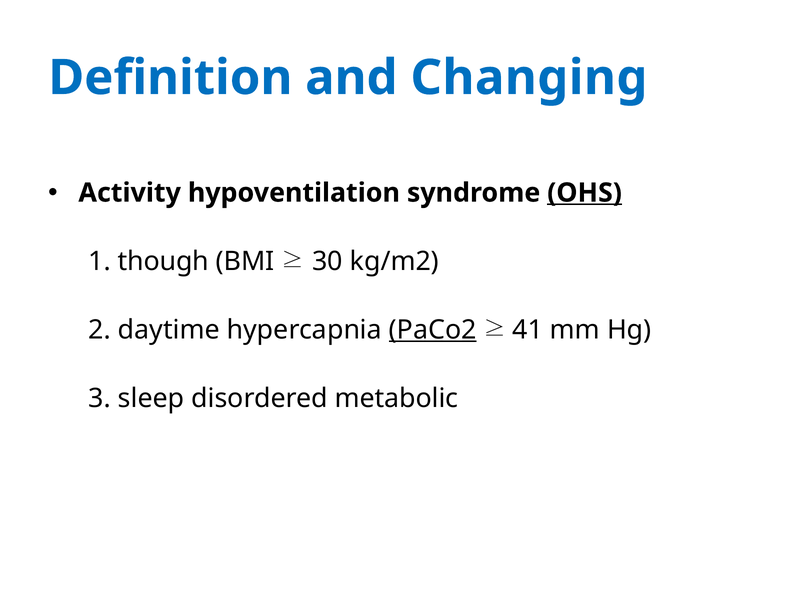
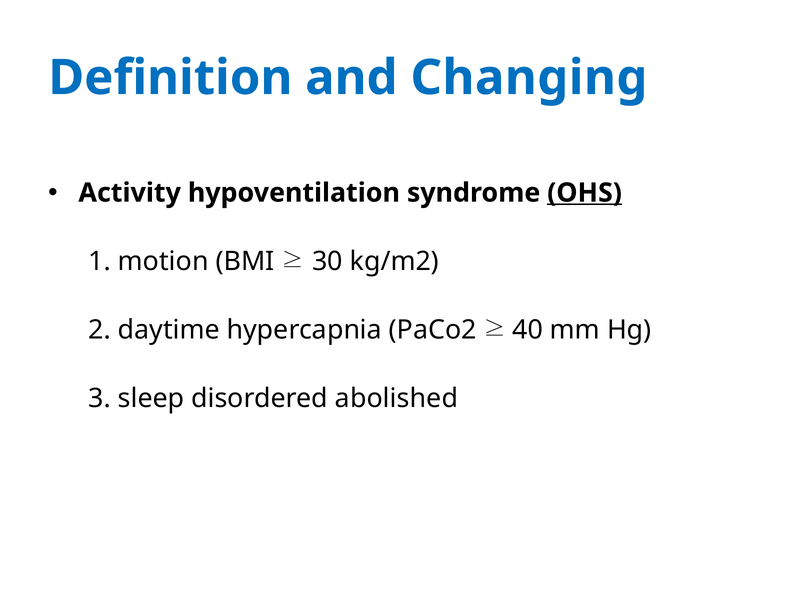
though: though -> motion
PaCo2 underline: present -> none
41: 41 -> 40
metabolic: metabolic -> abolished
